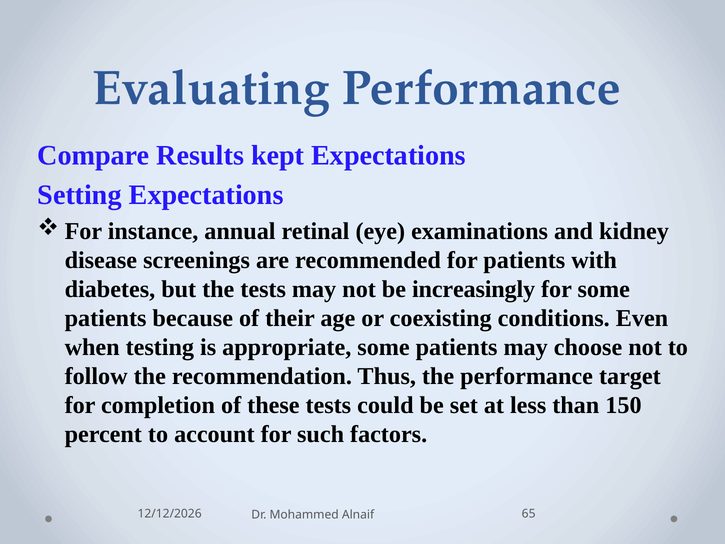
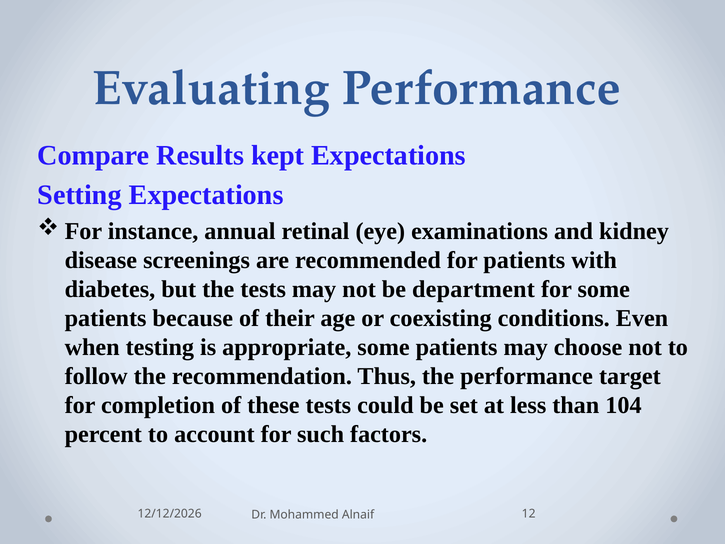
increasingly: increasingly -> department
150: 150 -> 104
65: 65 -> 12
